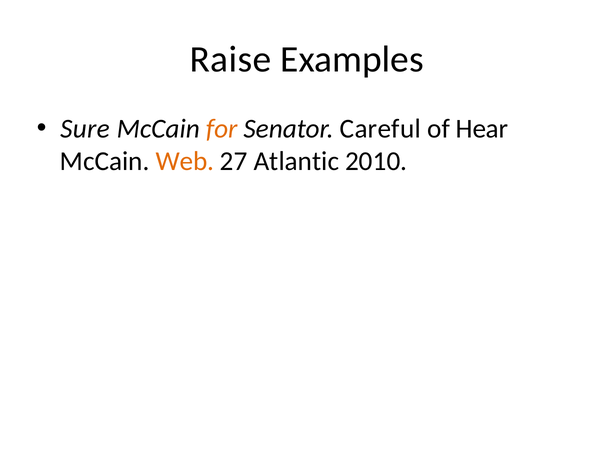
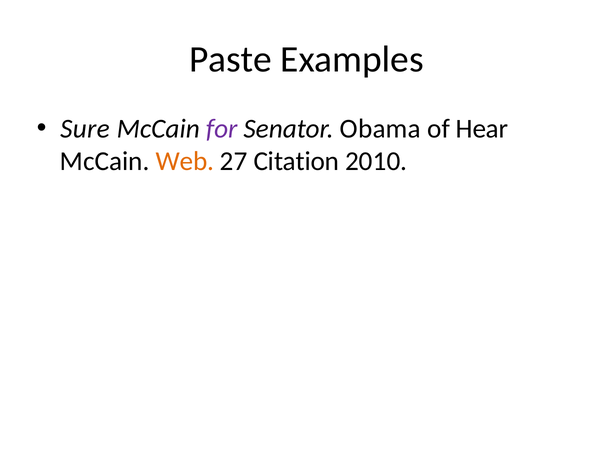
Raise: Raise -> Paste
for colour: orange -> purple
Careful: Careful -> Obama
Atlantic: Atlantic -> Citation
